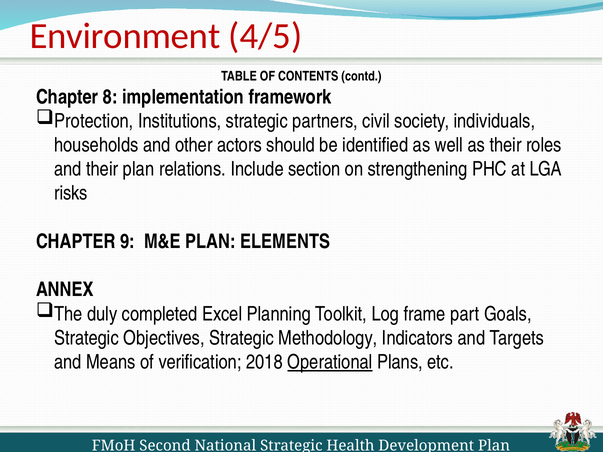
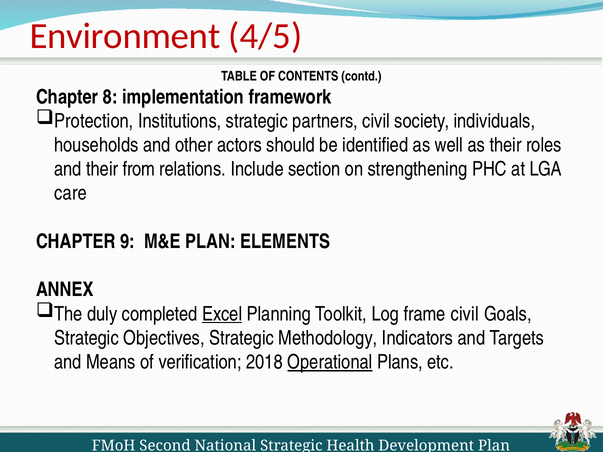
their plan: plan -> from
risks: risks -> care
Excel underline: none -> present
frame part: part -> civil
